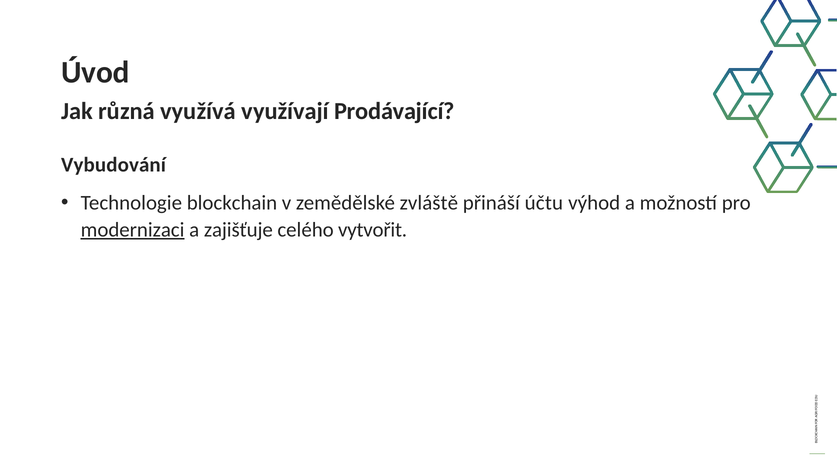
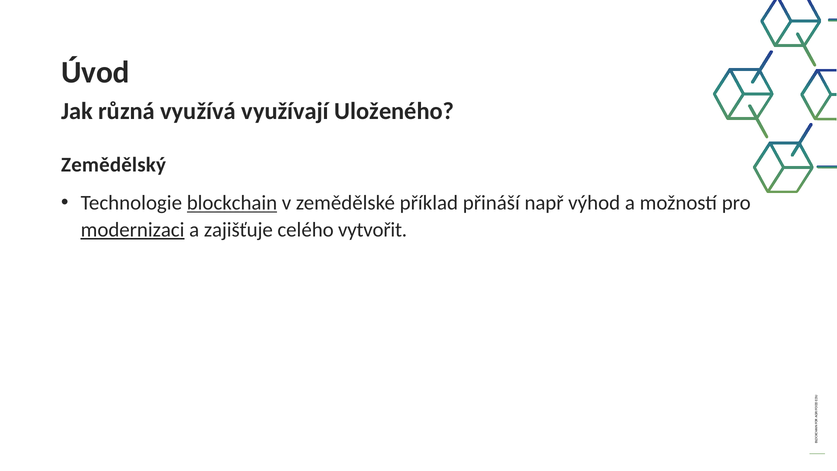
Prodávající: Prodávající -> Uloženého
Vybudování: Vybudování -> Zemědělský
blockchain underline: none -> present
zvláště: zvláště -> příklad
účtu: účtu -> např
